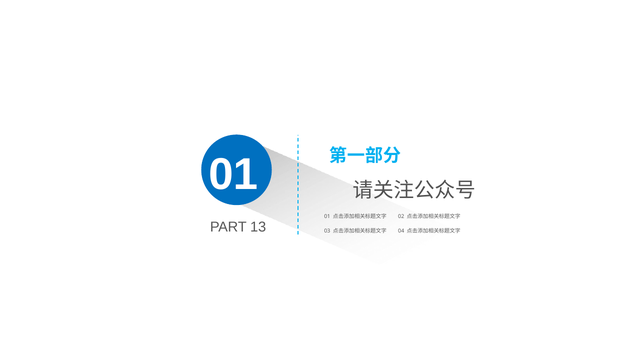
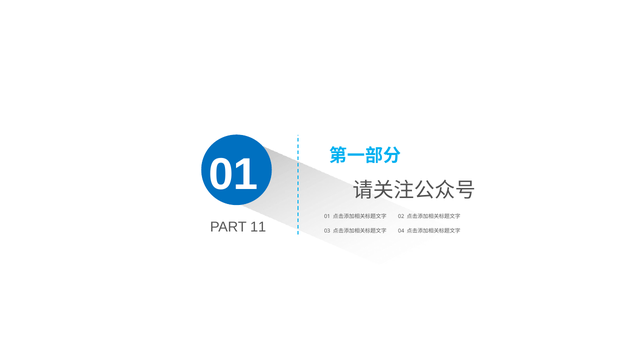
13: 13 -> 11
